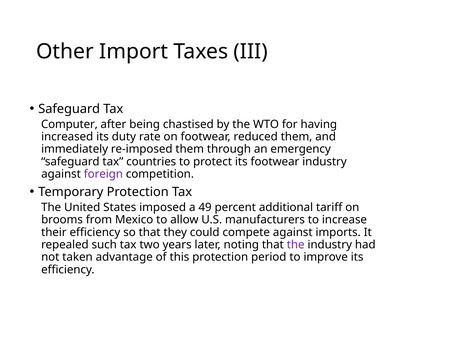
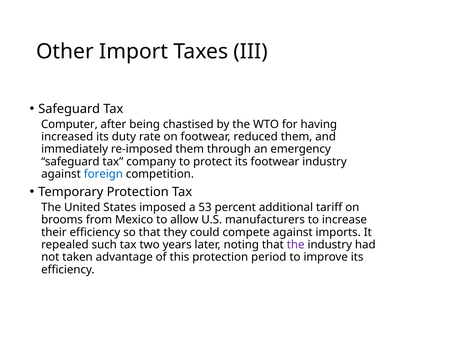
countries: countries -> company
foreign colour: purple -> blue
49: 49 -> 53
